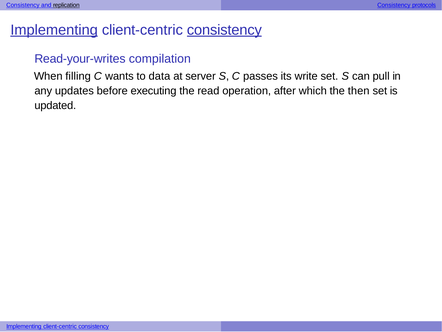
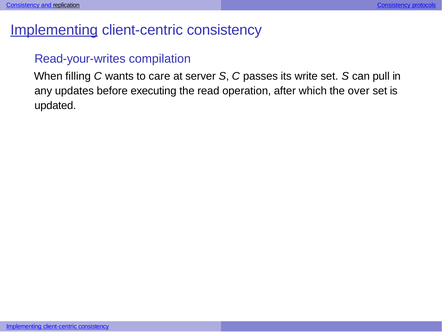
consistency at (224, 30) underline: present -> none
data: data -> care
then: then -> over
